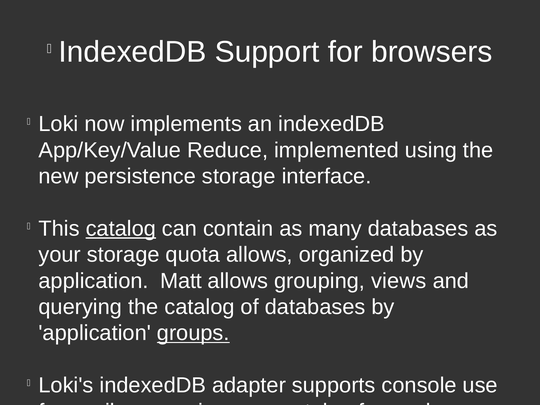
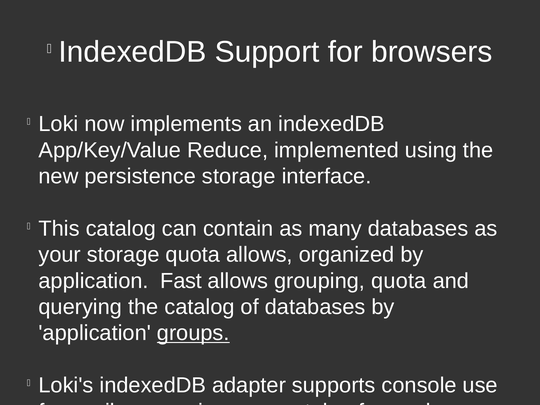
catalog at (121, 229) underline: present -> none
Matt: Matt -> Fast
grouping views: views -> quota
